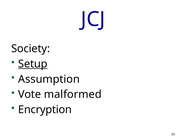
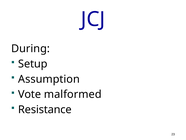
Society: Society -> During
Setup underline: present -> none
Encryption: Encryption -> Resistance
